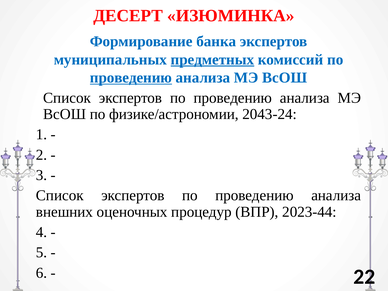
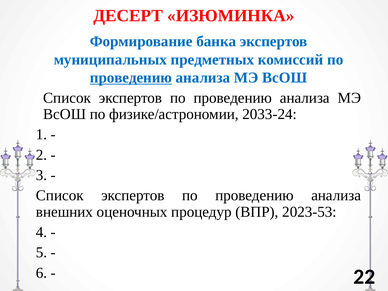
предметных underline: present -> none
2043-24: 2043-24 -> 2033-24
2023-44: 2023-44 -> 2023-53
